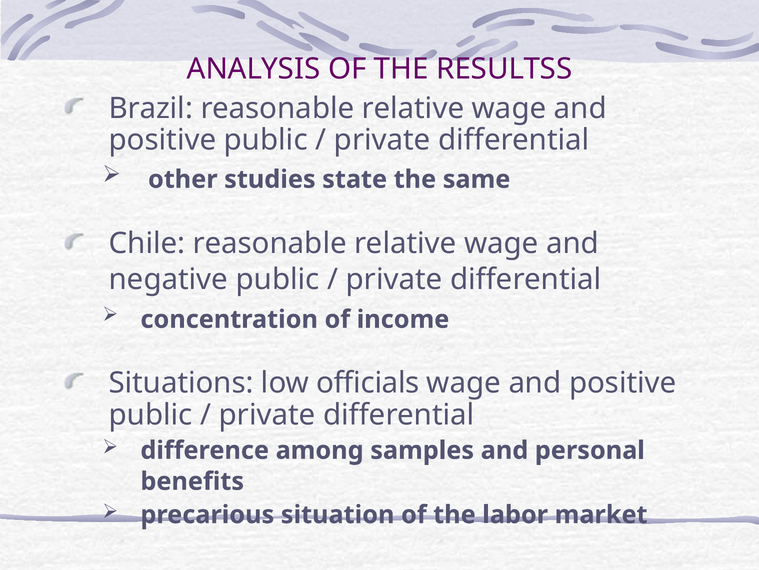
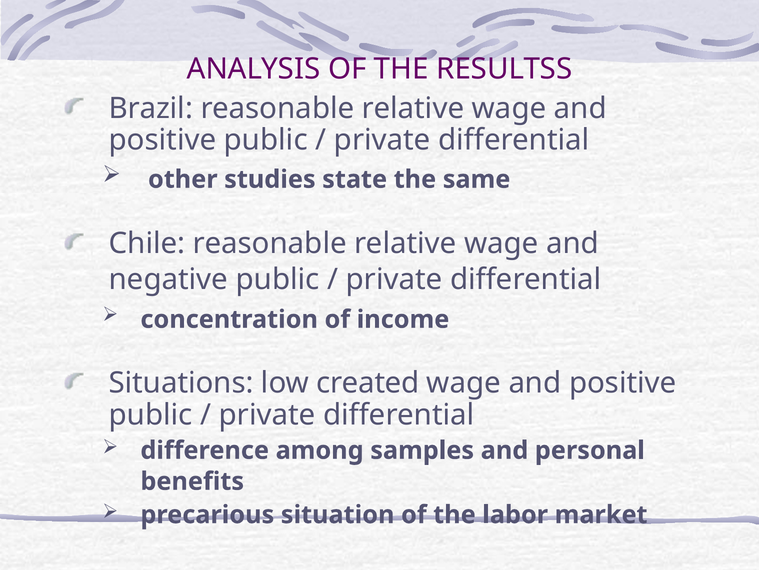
officials: officials -> created
